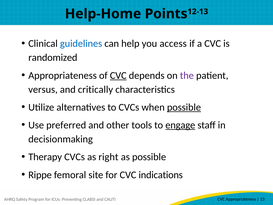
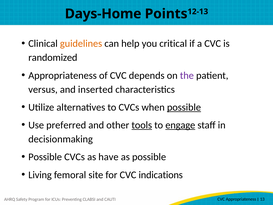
Help-Home: Help-Home -> Days-Home
guidelines colour: blue -> orange
access: access -> critical
CVC at (118, 75) underline: present -> none
critically: critically -> inserted
tools underline: none -> present
Therapy at (45, 157): Therapy -> Possible
right: right -> have
Rippe: Rippe -> Living
